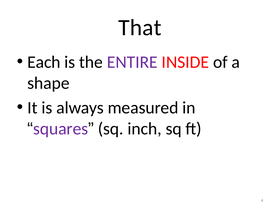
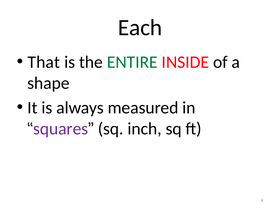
That: That -> Each
Each: Each -> That
ENTIRE colour: purple -> green
